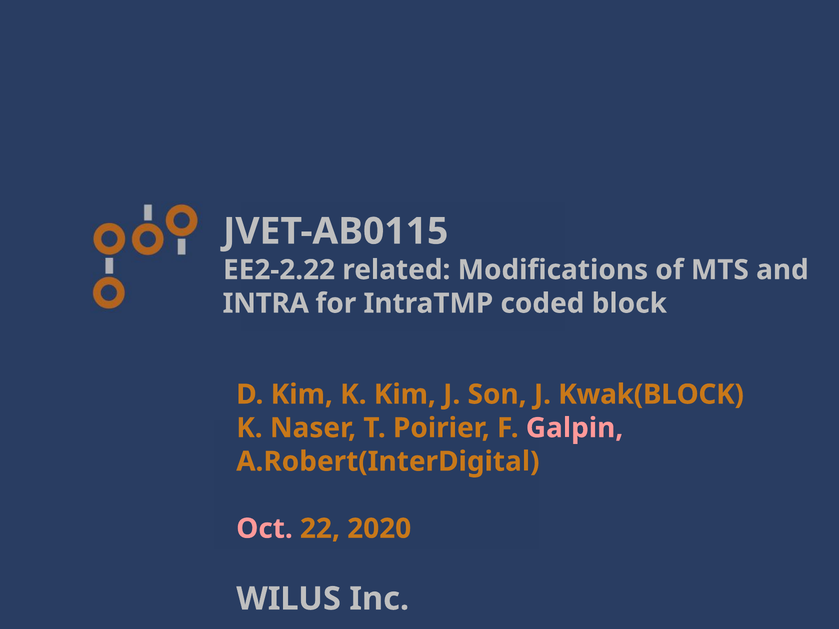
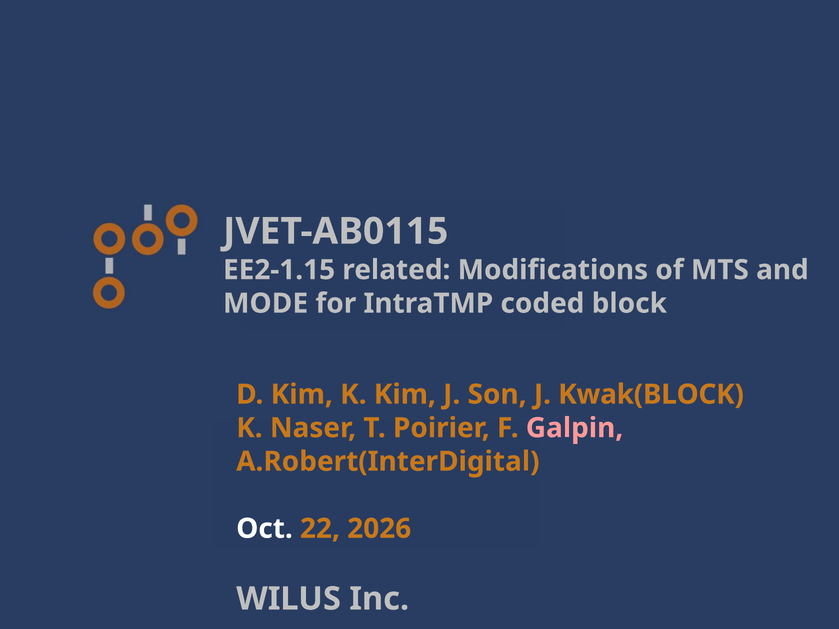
EE2-2.22: EE2-2.22 -> EE2-1.15
INTRA: INTRA -> MODE
Oct colour: pink -> white
2020: 2020 -> 2026
